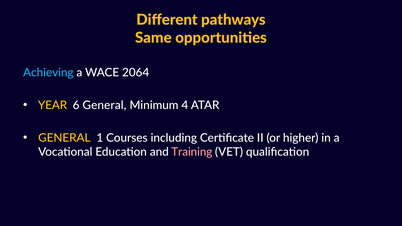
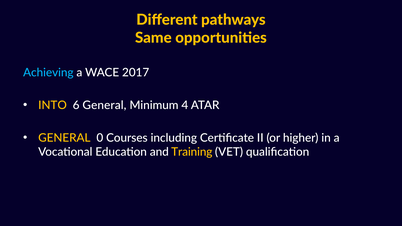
2064: 2064 -> 2017
YEAR: YEAR -> INTO
1: 1 -> 0
Training colour: pink -> yellow
